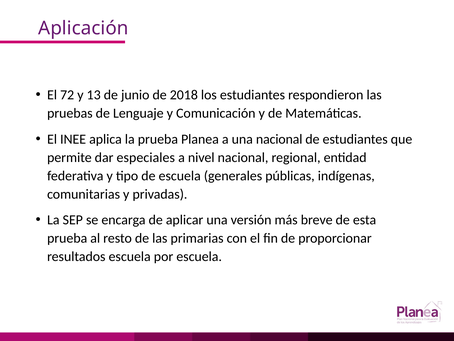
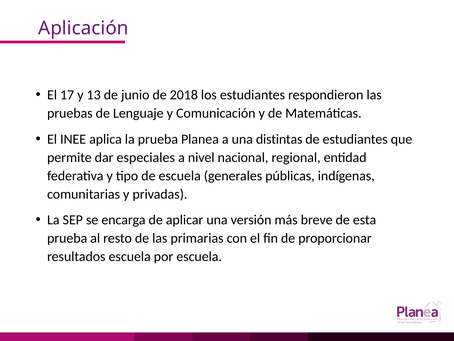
72: 72 -> 17
una nacional: nacional -> distintas
